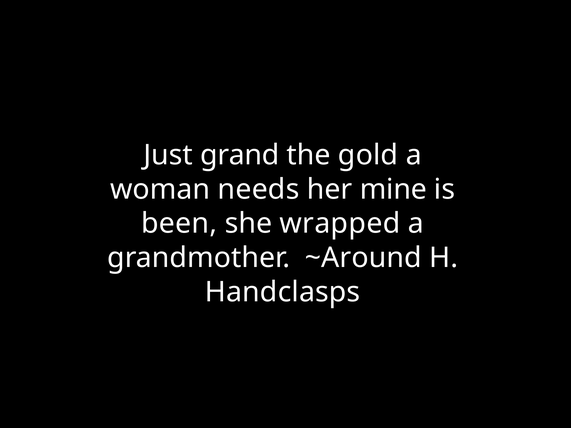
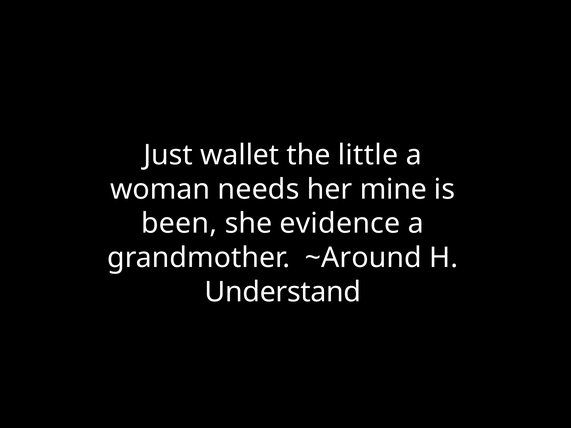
grand: grand -> wallet
gold: gold -> little
wrapped: wrapped -> evidence
Handclasps: Handclasps -> Understand
